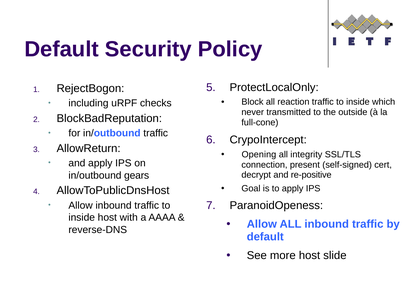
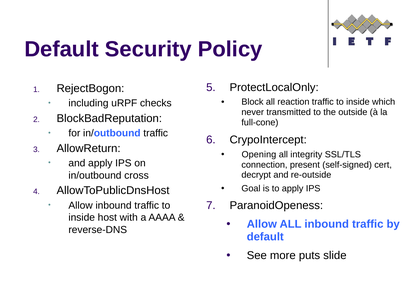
gears: gears -> cross
re-positive: re-positive -> re-outside
more host: host -> puts
